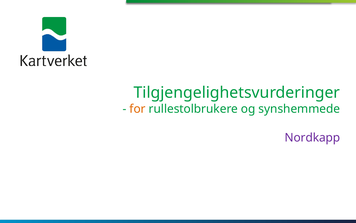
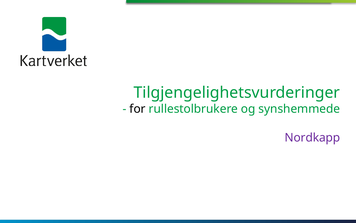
for colour: orange -> black
